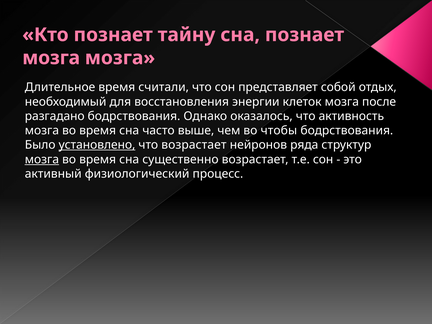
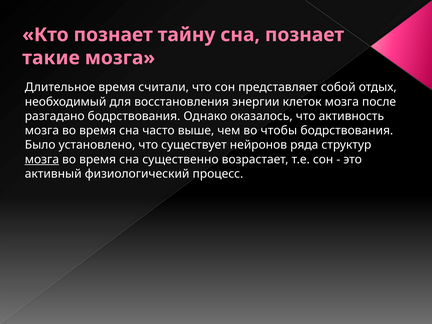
мозга at (51, 58): мозга -> такие
установлено underline: present -> none
что возрастает: возрастает -> существует
